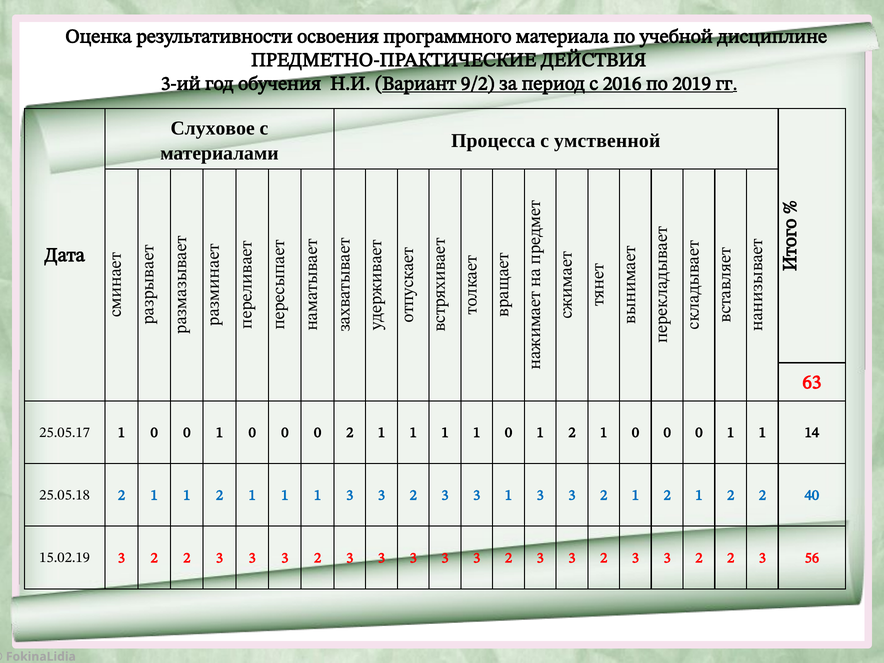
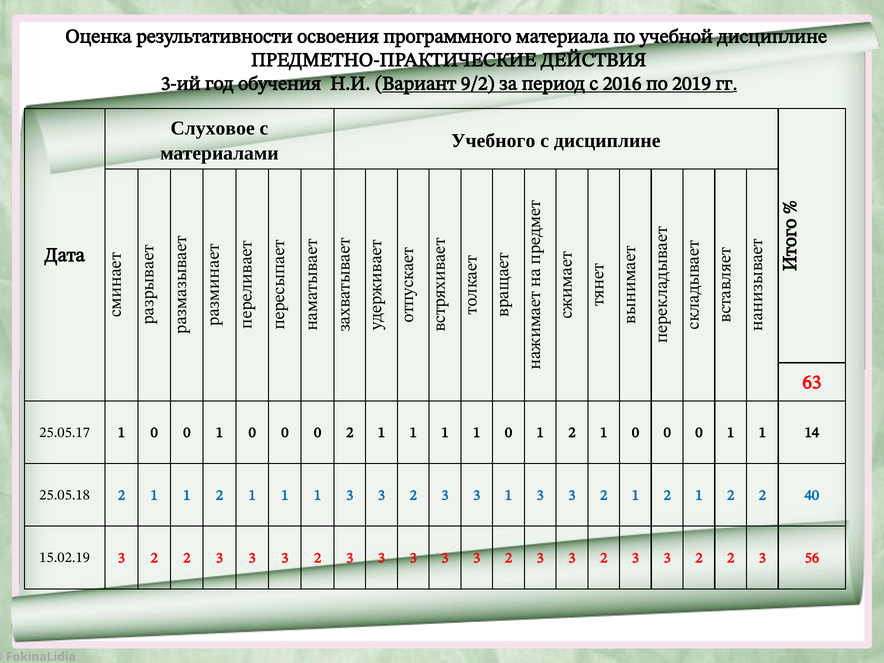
Процесса: Процесса -> Учебного
с умственной: умственной -> дисциплине
